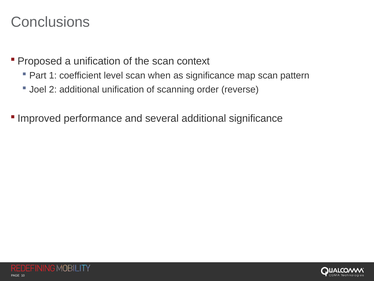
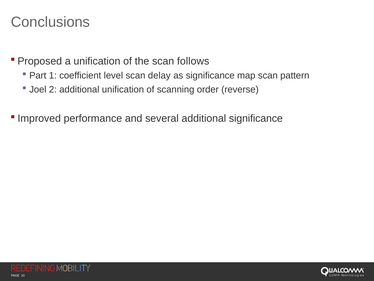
context: context -> follows
when: when -> delay
